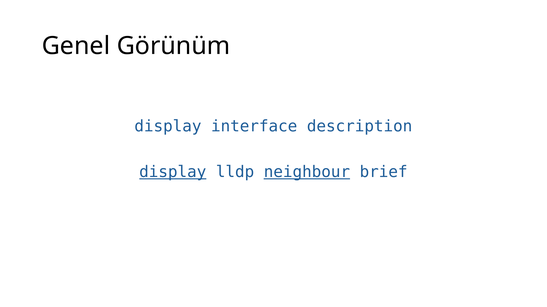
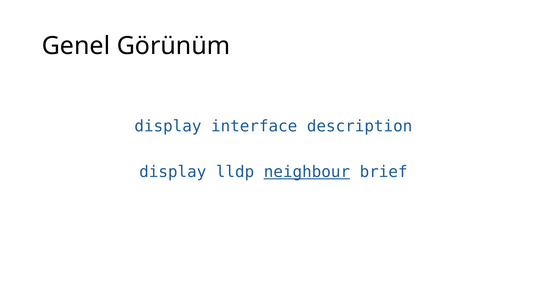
display at (173, 172) underline: present -> none
